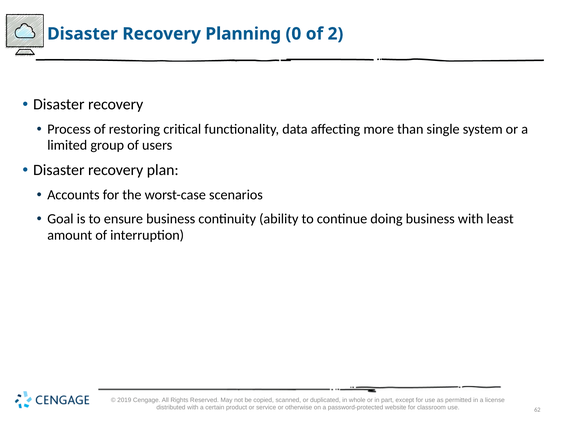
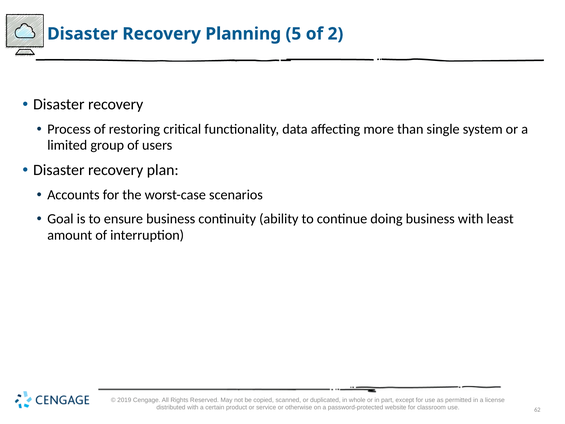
0: 0 -> 5
